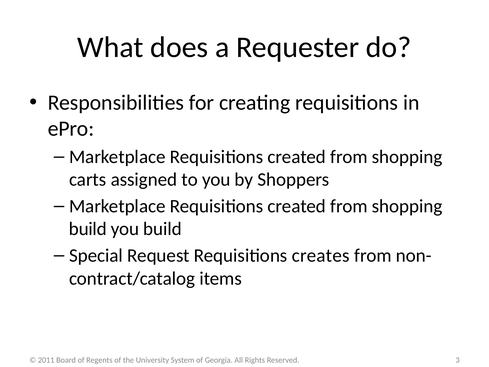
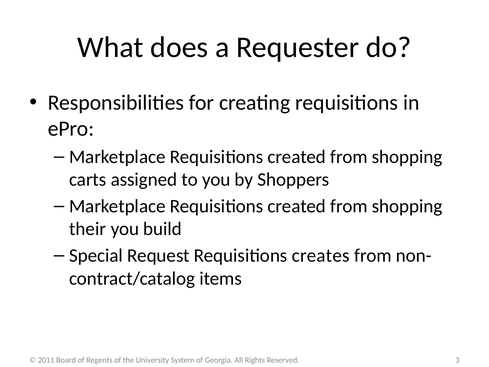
build at (88, 229): build -> their
